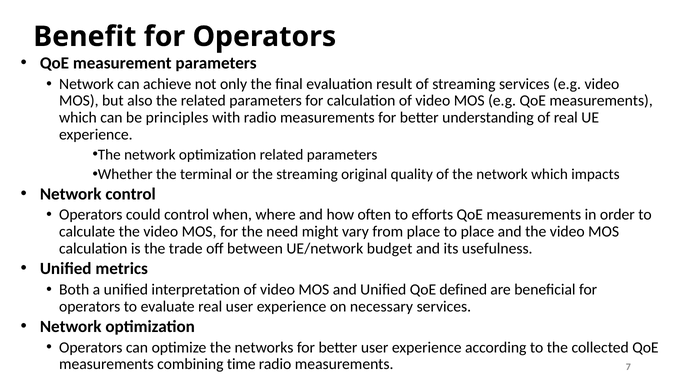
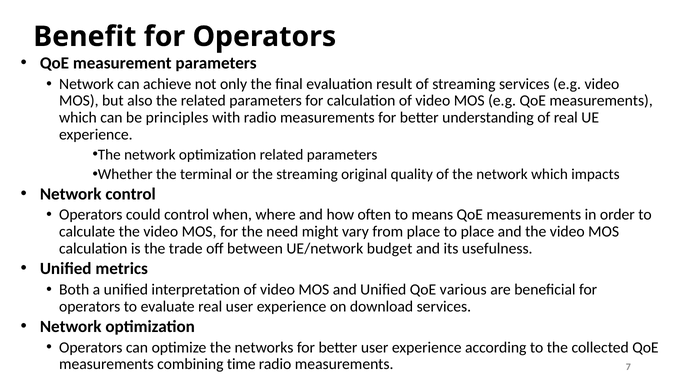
efforts: efforts -> means
defined: defined -> various
necessary: necessary -> download
